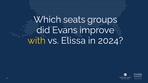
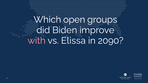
seats: seats -> open
Evans: Evans -> Biden
with colour: yellow -> pink
2024: 2024 -> 2090
